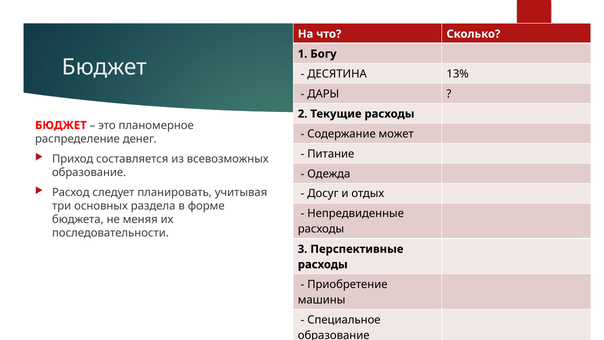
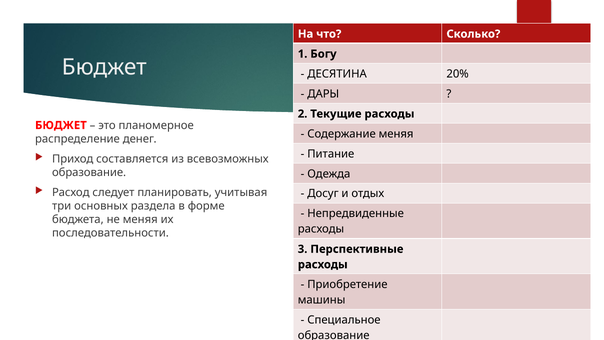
13%: 13% -> 20%
Содержание может: может -> меняя
